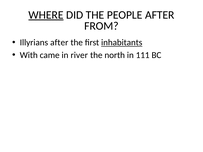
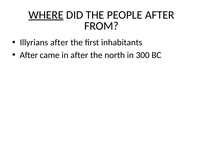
inhabitants underline: present -> none
With at (29, 55): With -> After
in river: river -> after
111: 111 -> 300
